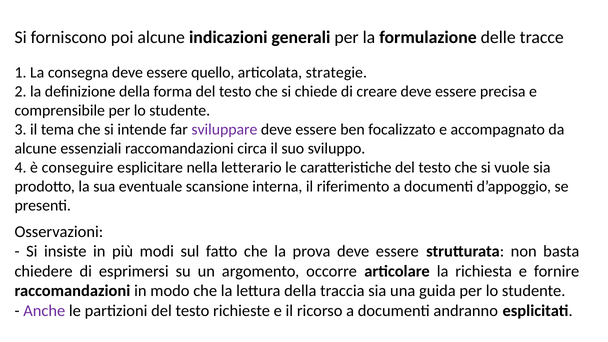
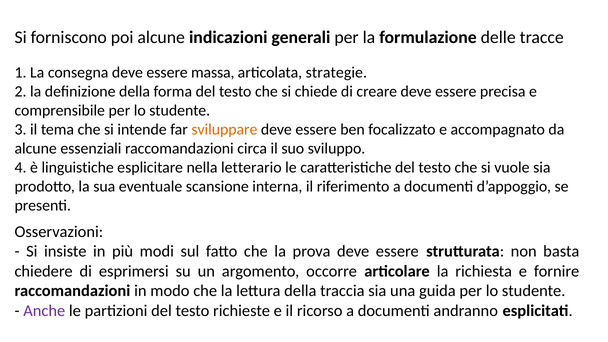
quello: quello -> massa
sviluppare colour: purple -> orange
conseguire: conseguire -> linguistiche
